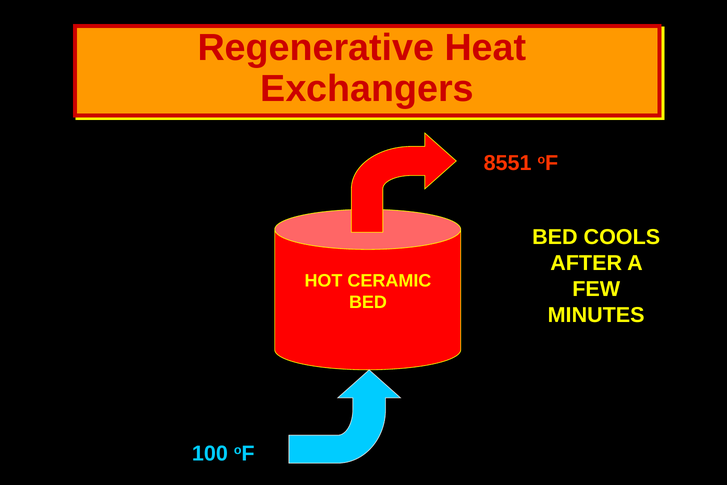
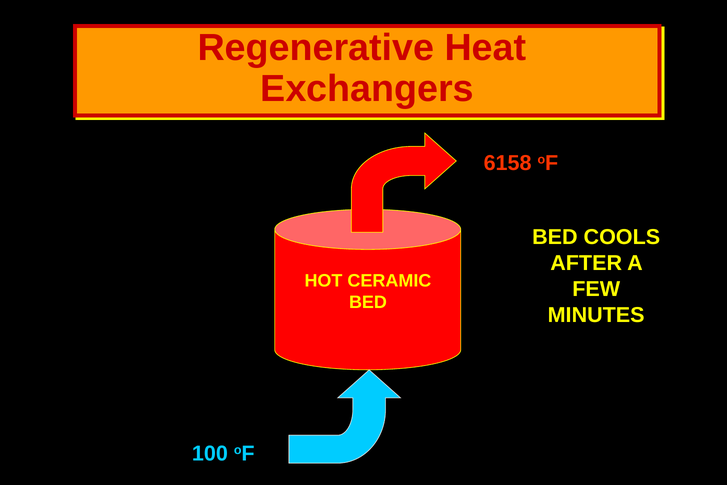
8551: 8551 -> 6158
